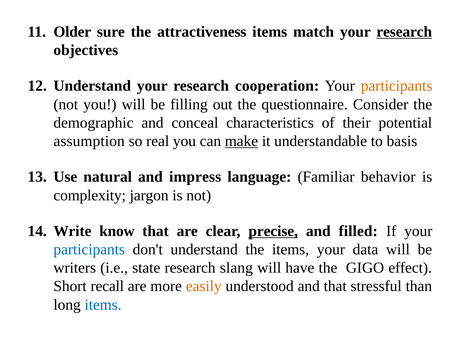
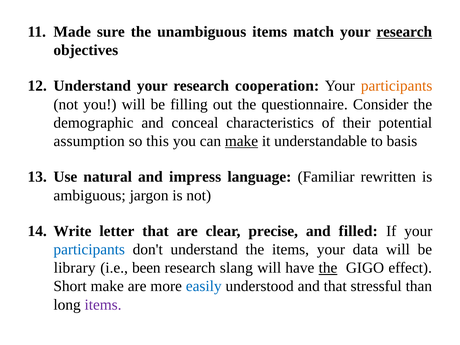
Older: Older -> Made
attractiveness: attractiveness -> unambiguous
real: real -> this
behavior: behavior -> rewritten
complexity: complexity -> ambiguous
know: know -> letter
precise underline: present -> none
writers: writers -> library
state: state -> been
the at (328, 268) underline: none -> present
Short recall: recall -> make
easily colour: orange -> blue
items at (103, 305) colour: blue -> purple
